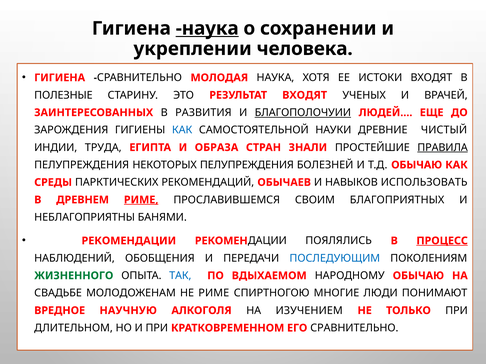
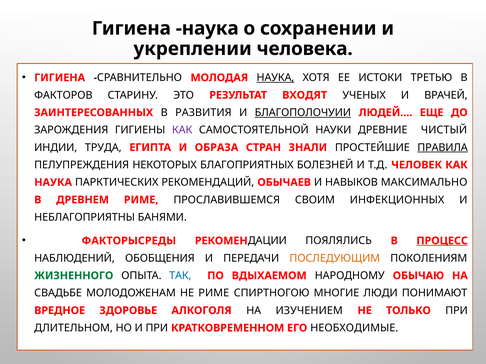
наука at (207, 28) underline: present -> none
НАУКА at (275, 78) underline: none -> present
ИСТОКИ ВХОДЯТ: ВХОДЯТ -> ТРЕТЬЮ
ПОЛЕЗНЫЕ: ПОЛЕЗНЫЕ -> ФАКТОРОВ
КАК at (182, 130) colour: blue -> purple
НЕКОТОРЫХ ПЕЛУПРЕЖДЕНИЯ: ПЕЛУПРЕЖДЕНИЯ -> БЛАГОПРИЯТНЫХ
Т.Д ОБЫЧАЮ: ОБЫЧАЮ -> ЧЕЛОВЕК
СРЕДЫ at (53, 183): СРЕДЫ -> НАУКА
ИСПОЛЬЗОВАТЬ: ИСПОЛЬЗОВАТЬ -> МАКСИМАЛЬНО
РИМЕ at (141, 200) underline: present -> none
БЛАГОПРИЯТНЫХ: БЛАГОПРИЯТНЫХ -> ИНФЕКЦИОННЫХ
РЕКОМЕНДАЦИИ at (129, 241): РЕКОМЕНДАЦИИ -> ФАКТОРЫСРЕДЫ
ПОСЛЕДУЮЩИМ colour: blue -> orange
НАУЧНУЮ: НАУЧНУЮ -> ЗДОРОВЬЕ
ЕГО СРАВНИТЕЛЬНО: СРАВНИТЕЛЬНО -> НЕОБХОДИМЫЕ
